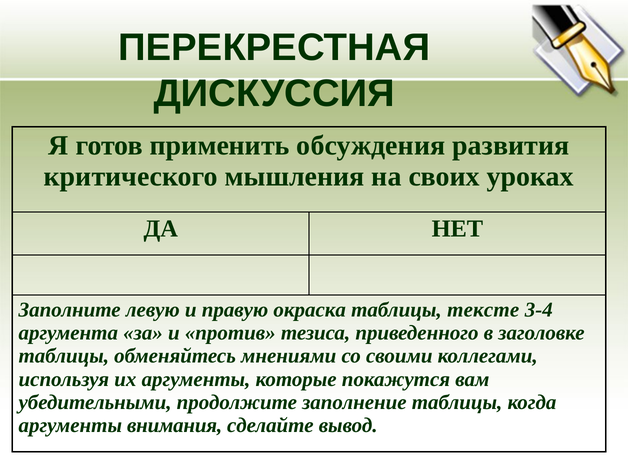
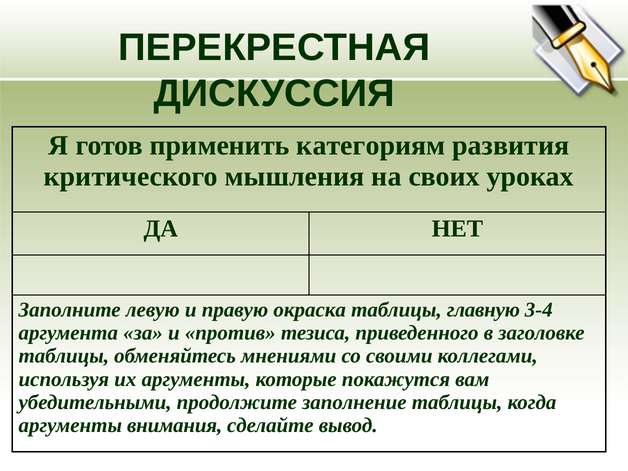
обсуждения: обсуждения -> категориям
тексте: тексте -> главную
